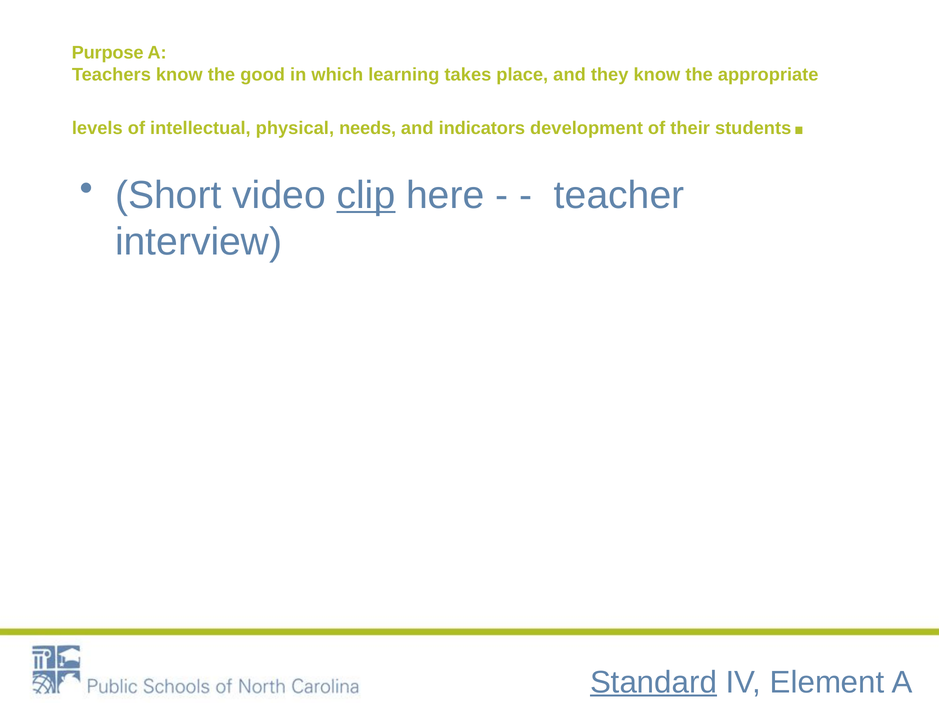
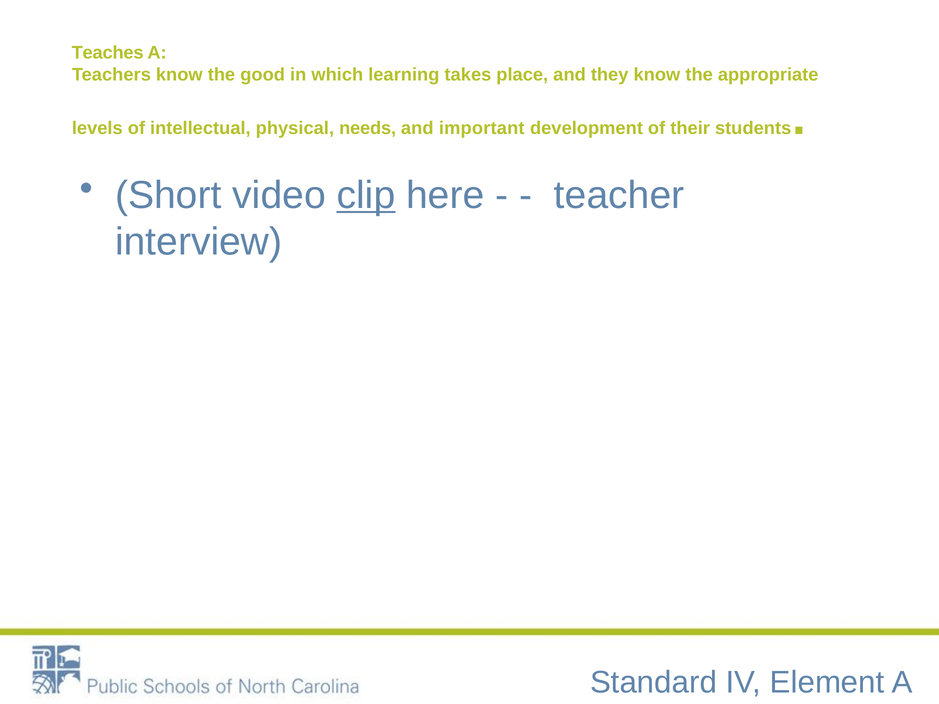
Purpose: Purpose -> Teaches
indicators: indicators -> important
Standard underline: present -> none
